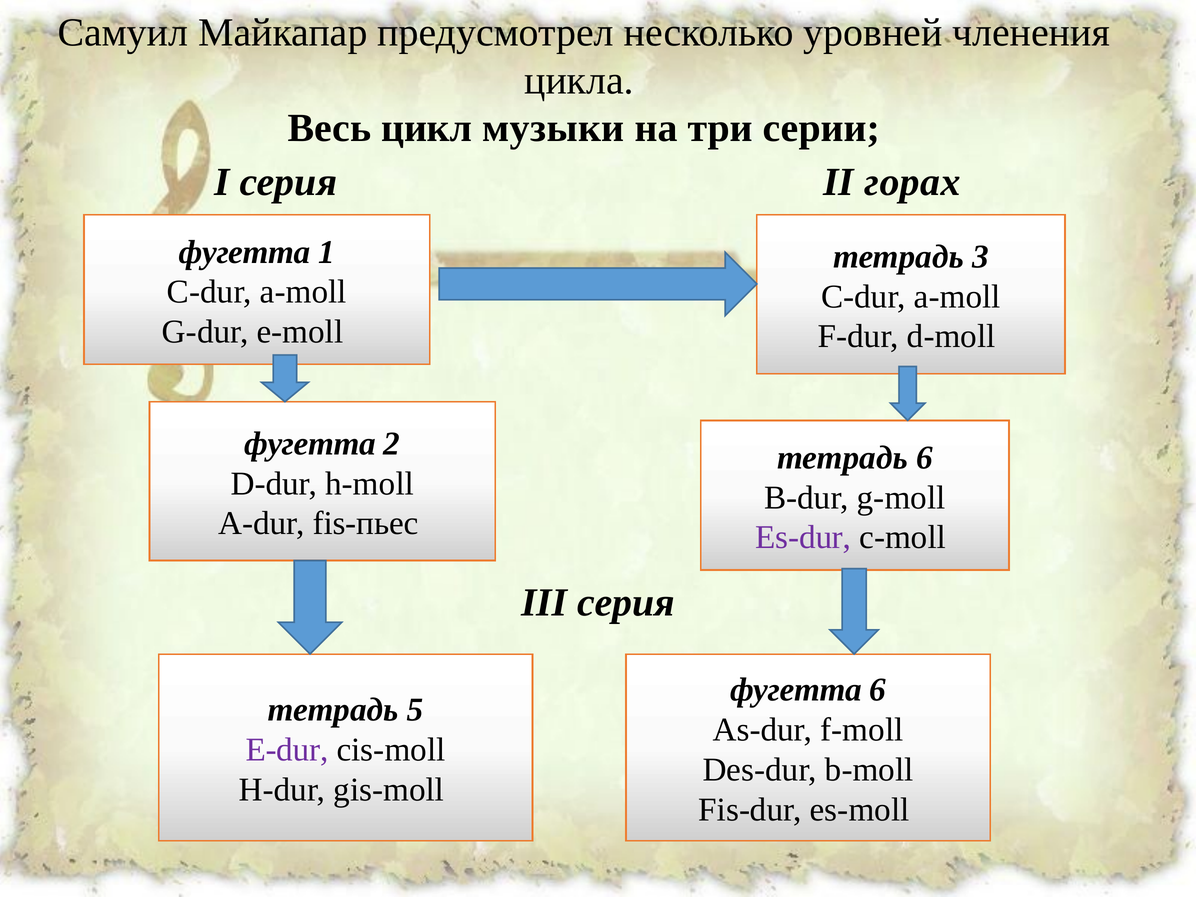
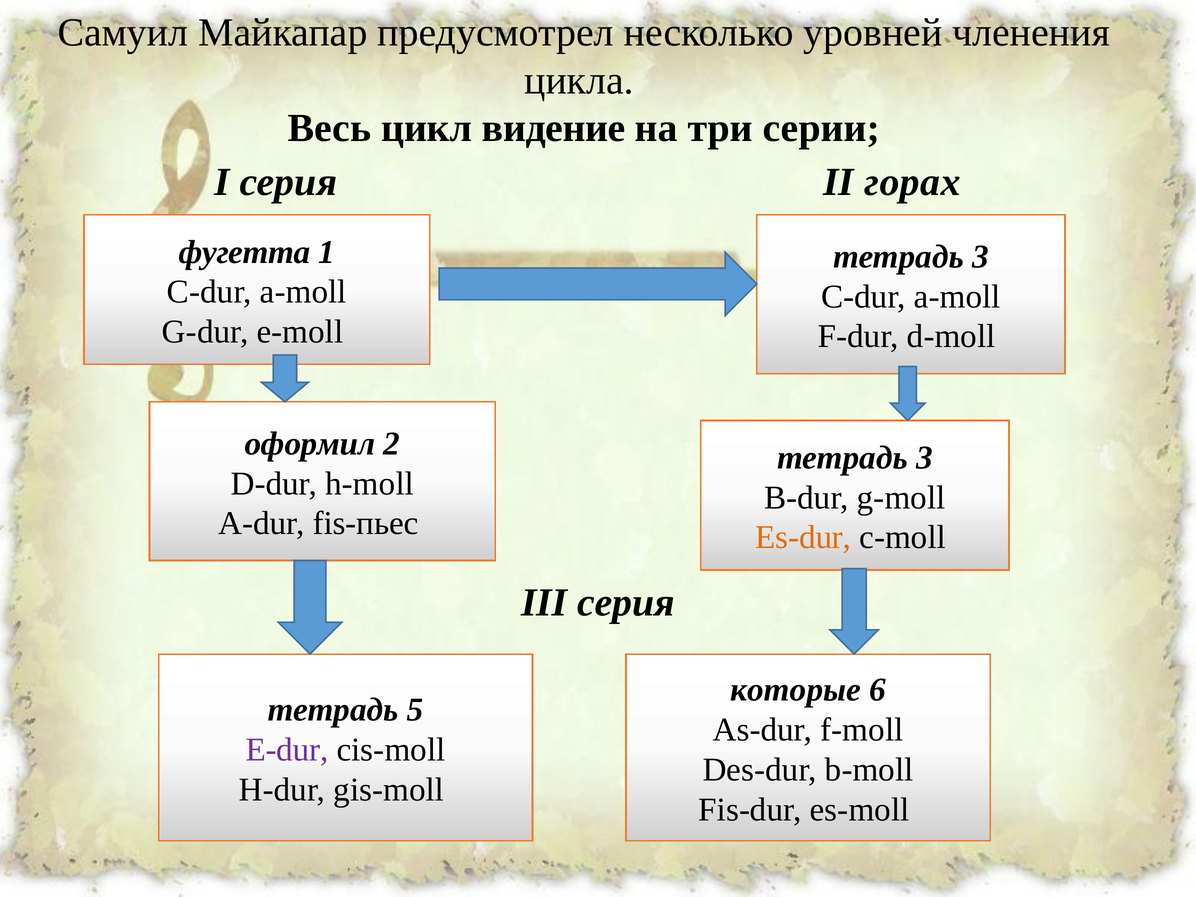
музыки: музыки -> видение
фугетта at (310, 444): фугетта -> оформил
6 at (924, 458): 6 -> 3
Es-dur colour: purple -> orange
фугетта at (796, 690): фугетта -> которые
